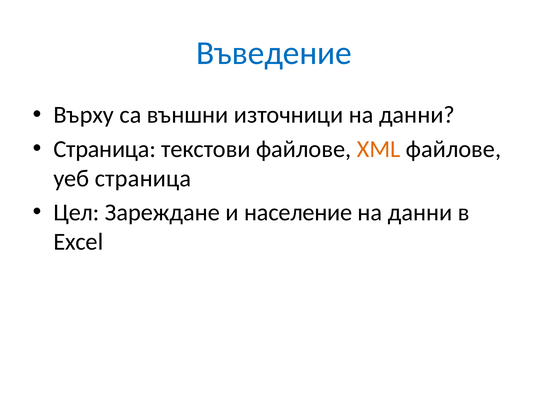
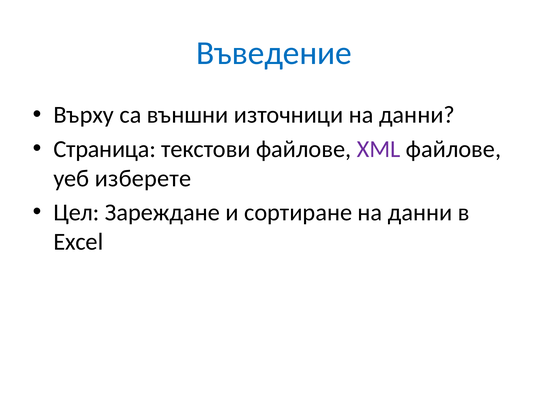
XML colour: orange -> purple
уеб страница: страница -> изберете
население: население -> сортиране
